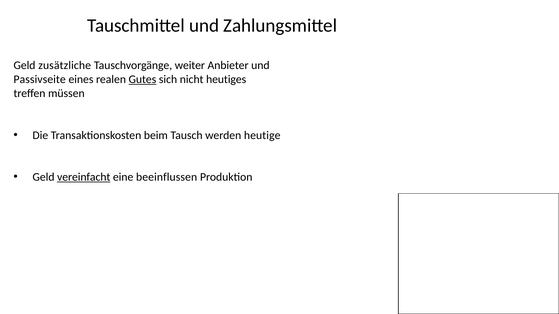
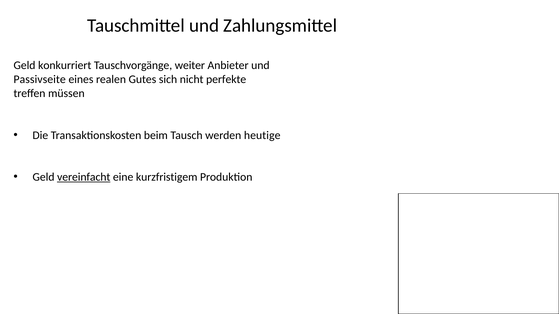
zusätzliche: zusätzliche -> konkurriert
Gutes underline: present -> none
heutiges: heutiges -> perfekte
beeinflussen: beeinflussen -> kurzfristigem
